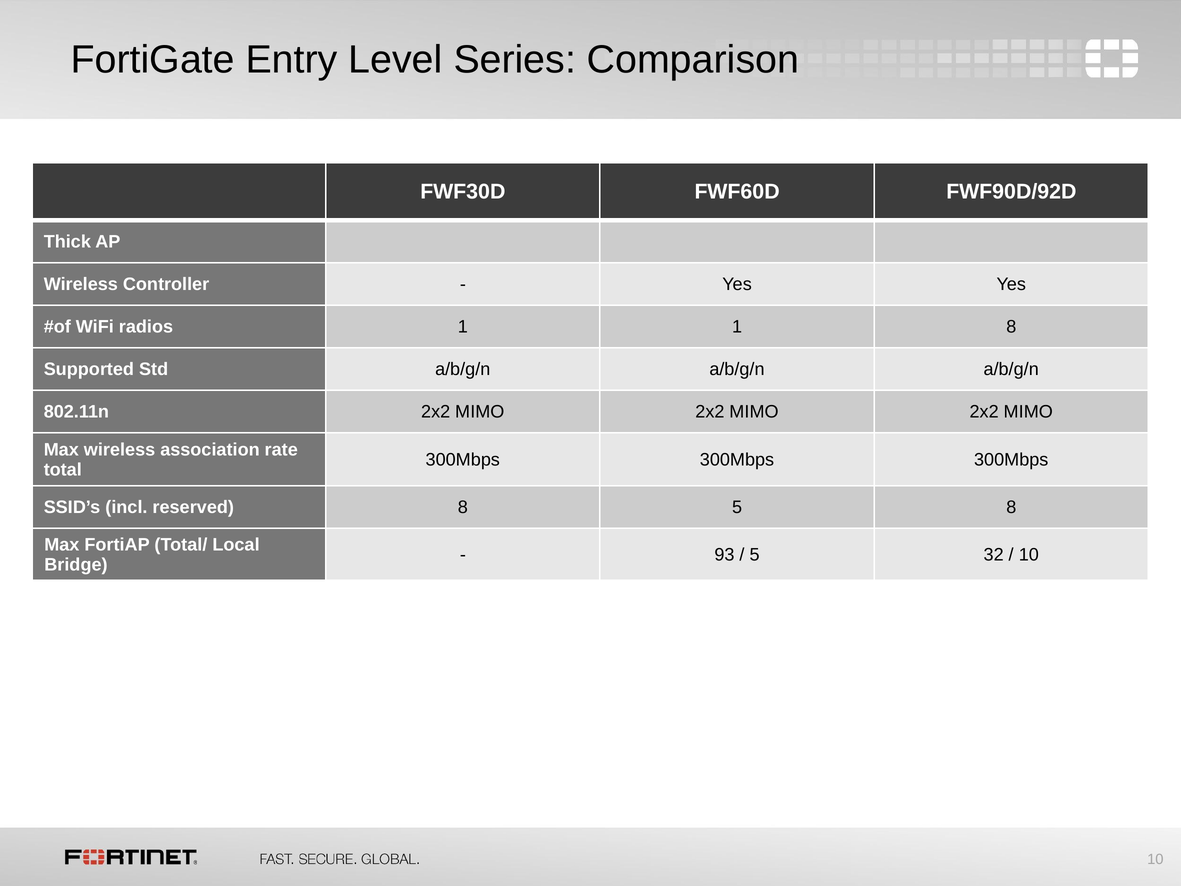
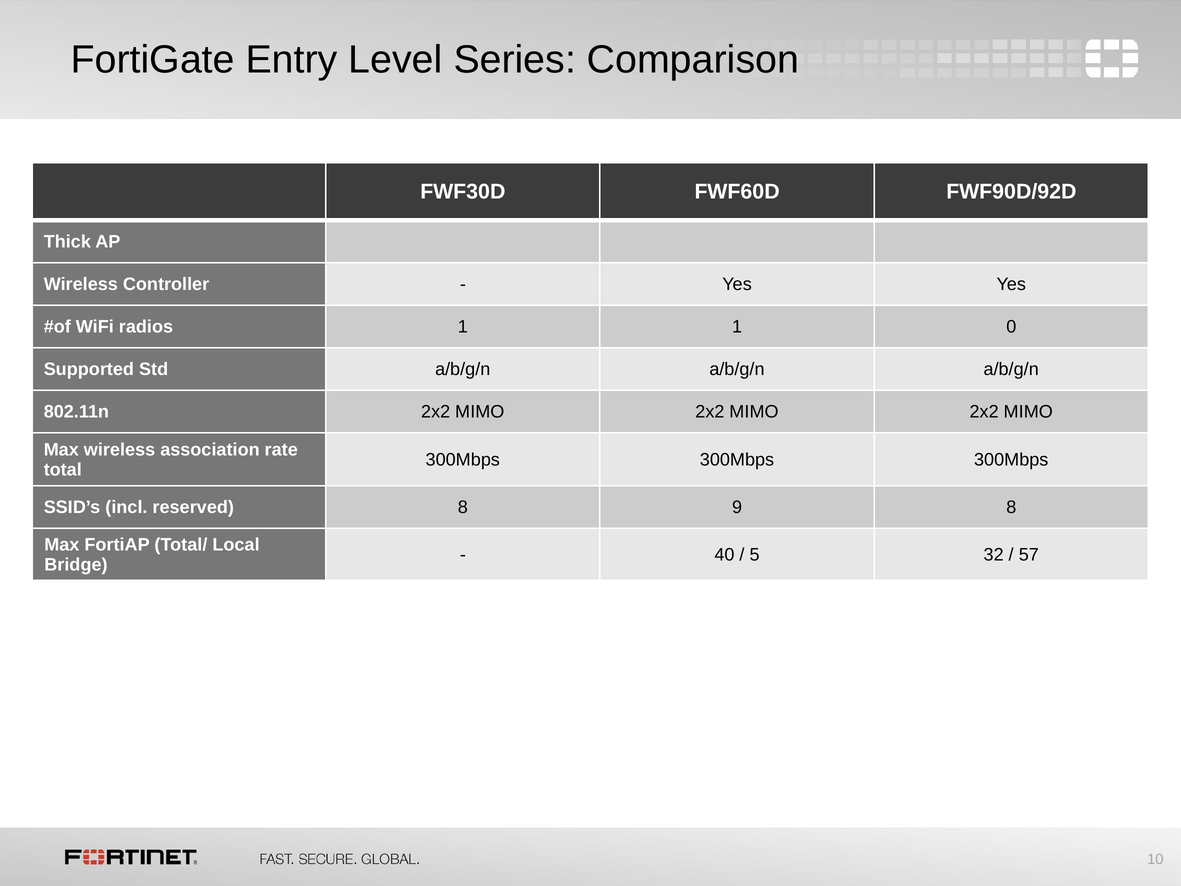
1 8: 8 -> 0
8 5: 5 -> 9
93: 93 -> 40
10 at (1029, 554): 10 -> 57
